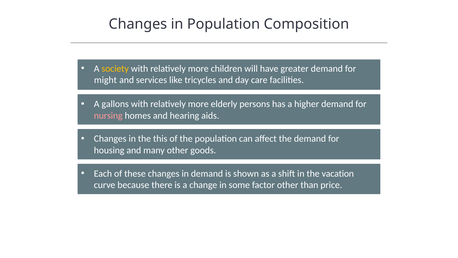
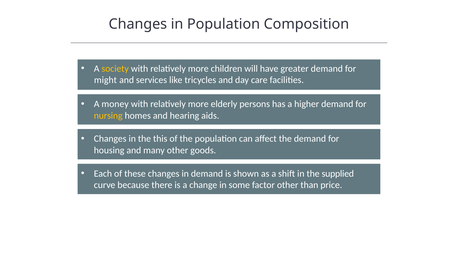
gallons: gallons -> money
nursing colour: pink -> yellow
vacation: vacation -> supplied
